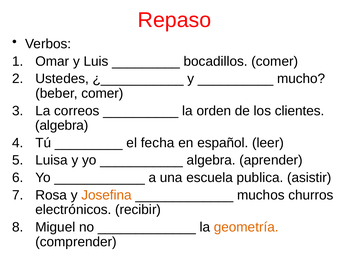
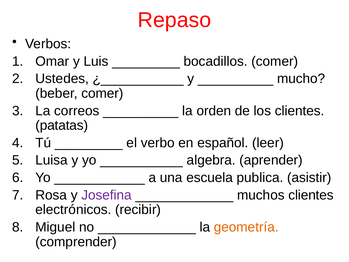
algebra at (62, 125): algebra -> patatas
fecha: fecha -> verbo
Josefina colour: orange -> purple
muchos churros: churros -> clientes
